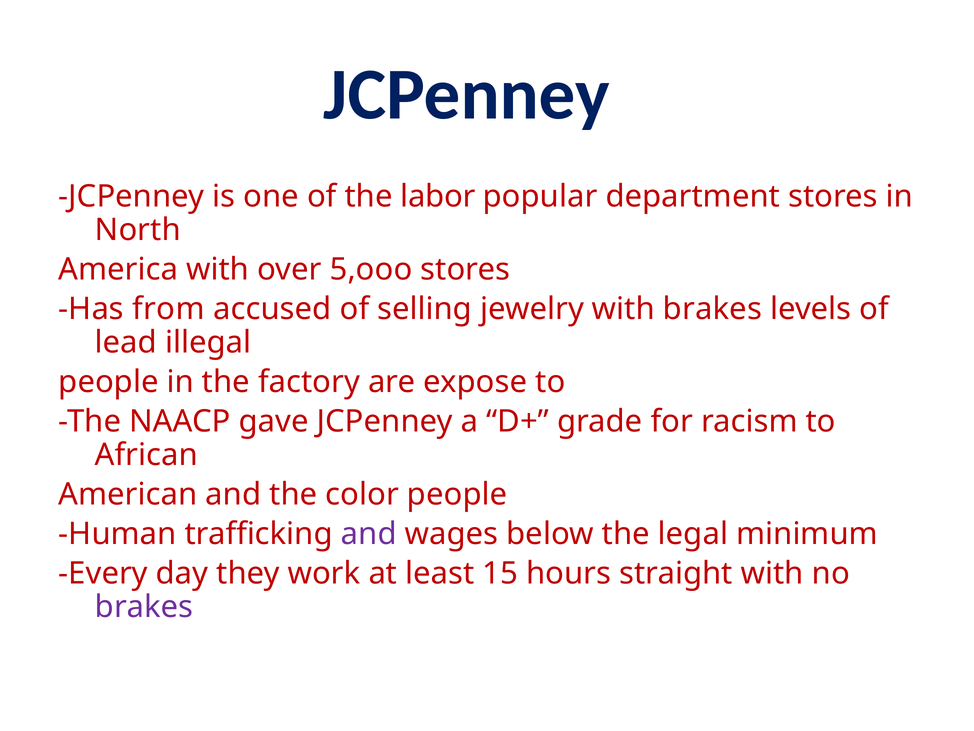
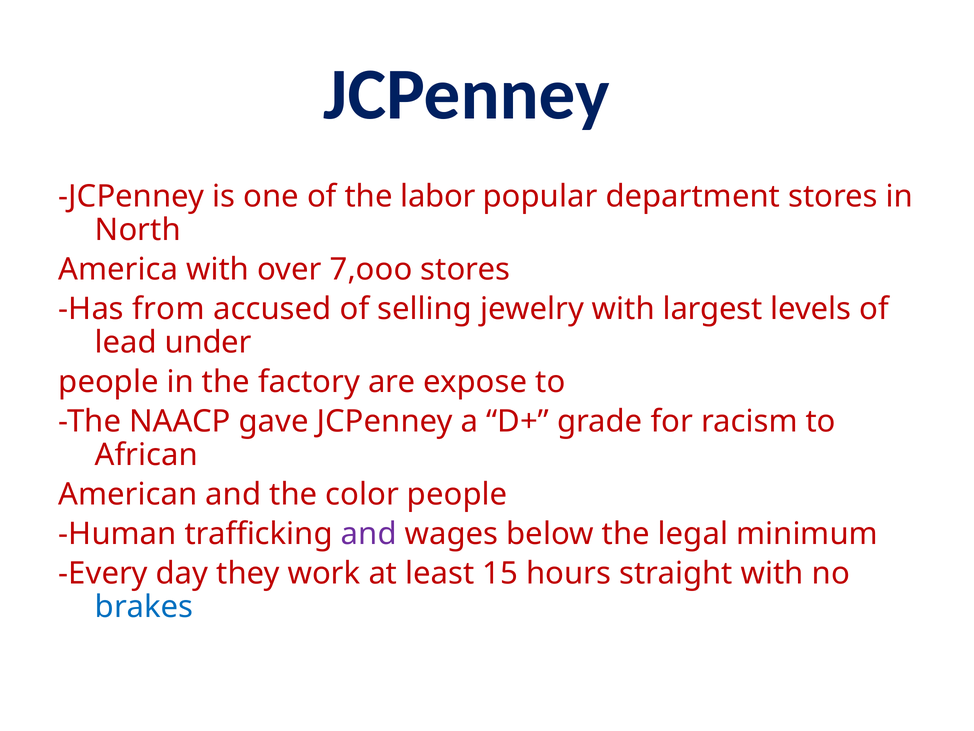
5,ooo: 5,ooo -> 7,ooo
with brakes: brakes -> largest
illegal: illegal -> under
brakes at (144, 606) colour: purple -> blue
